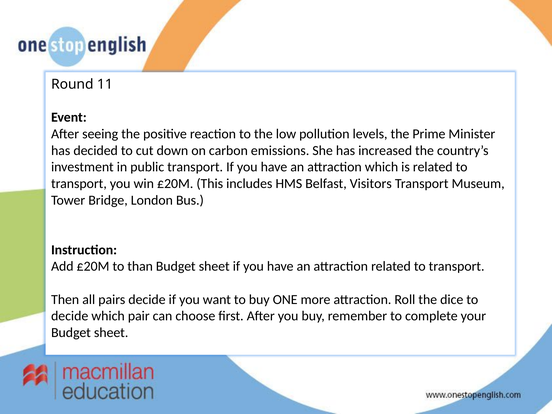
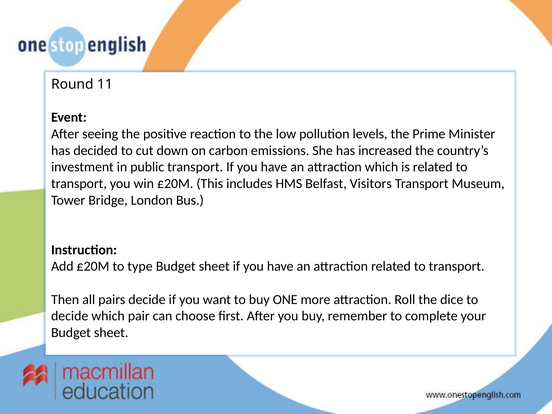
than: than -> type
